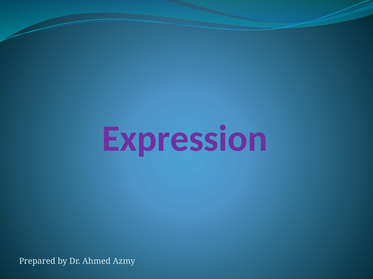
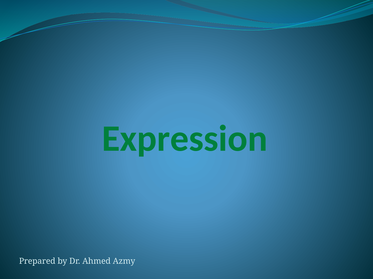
Expression colour: purple -> green
